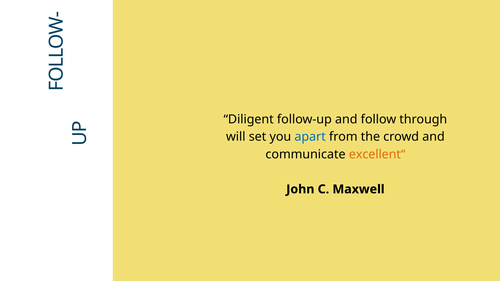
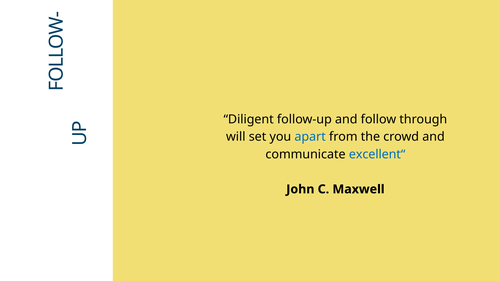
excellent“ colour: orange -> blue
